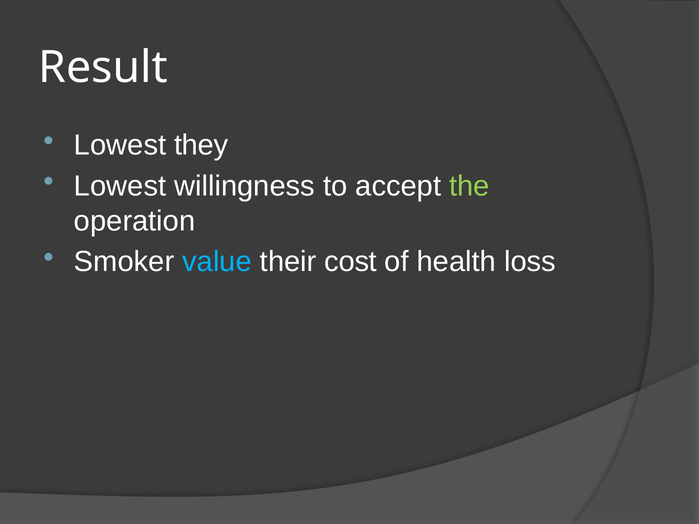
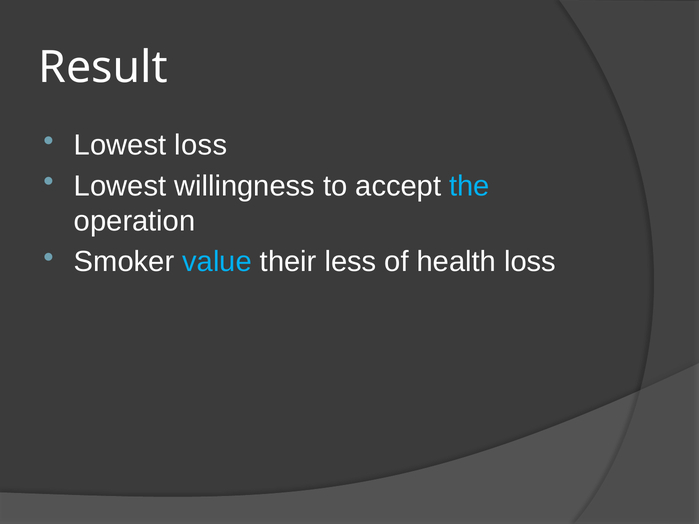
Lowest they: they -> loss
the colour: light green -> light blue
cost: cost -> less
